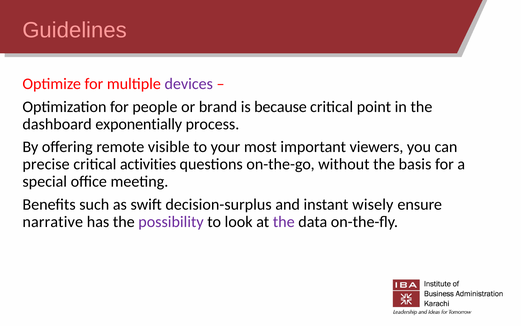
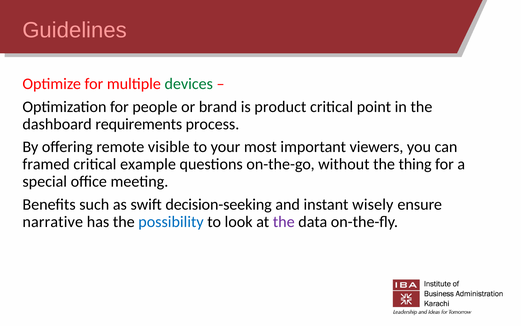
devices colour: purple -> green
because: because -> product
exponentially: exponentially -> requirements
precise: precise -> framed
activities: activities -> example
basis: basis -> thing
decision-surplus: decision-surplus -> decision-seeking
possibility colour: purple -> blue
